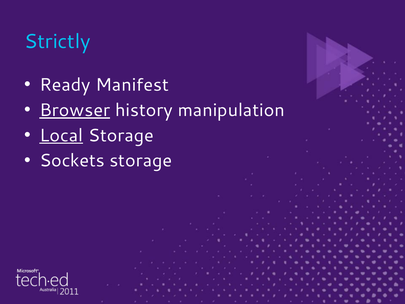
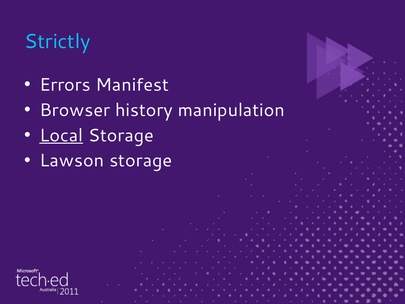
Ready: Ready -> Errors
Browser underline: present -> none
Sockets: Sockets -> Lawson
